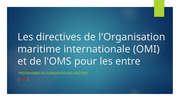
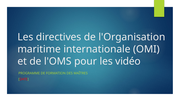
entre: entre -> vidéo
